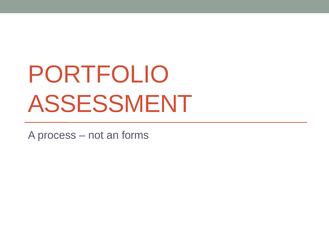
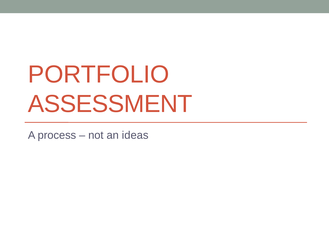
forms: forms -> ideas
